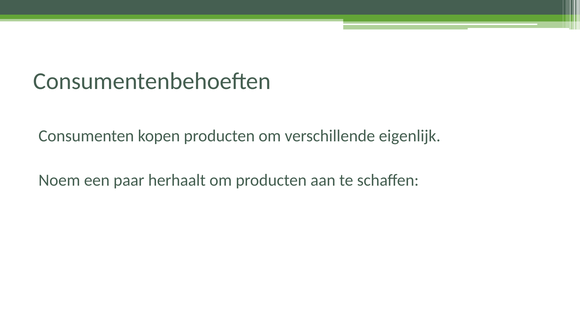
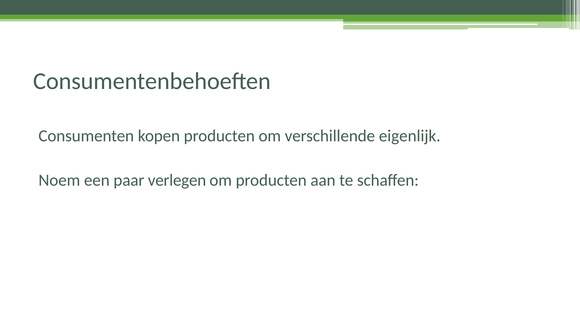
herhaalt: herhaalt -> verlegen
